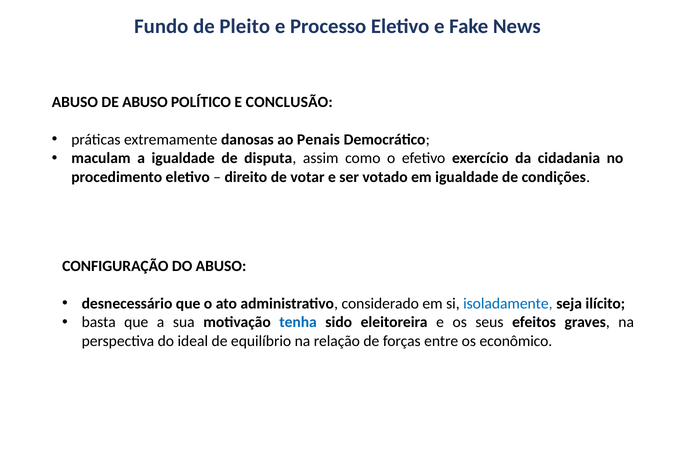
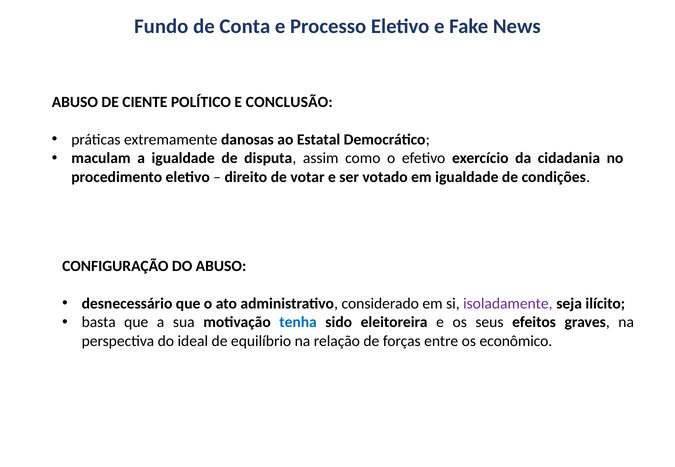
Pleito: Pleito -> Conta
DE ABUSO: ABUSO -> CIENTE
Penais: Penais -> Estatal
isoladamente colour: blue -> purple
